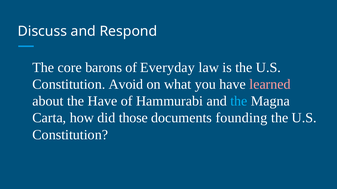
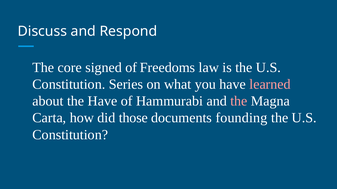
barons: barons -> signed
Everyday: Everyday -> Freedoms
Avoid: Avoid -> Series
the at (239, 101) colour: light blue -> pink
